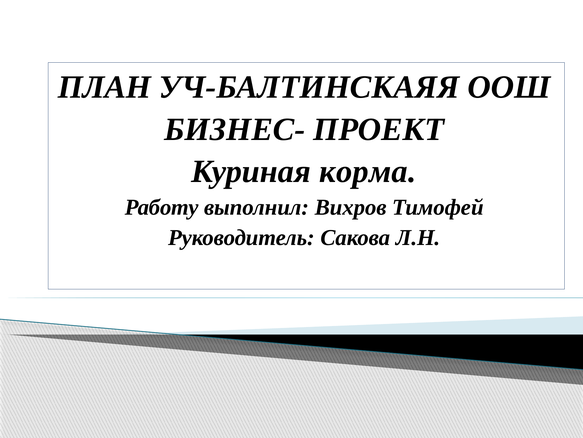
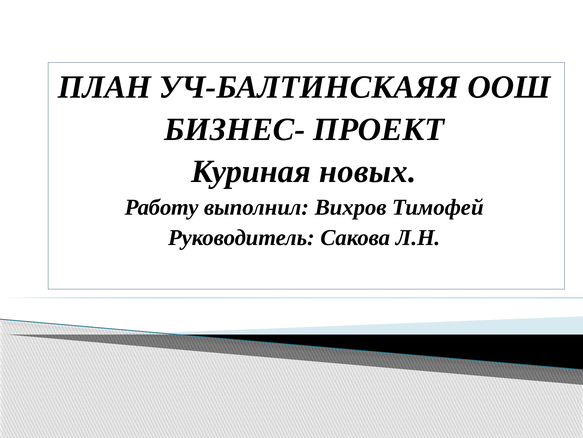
корма: корма -> новых
